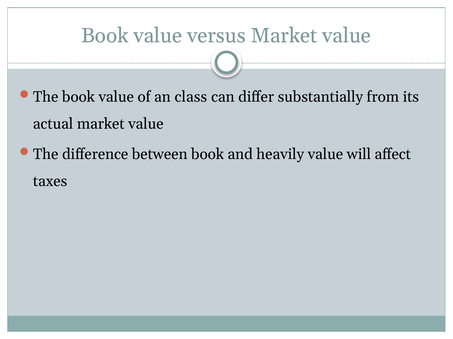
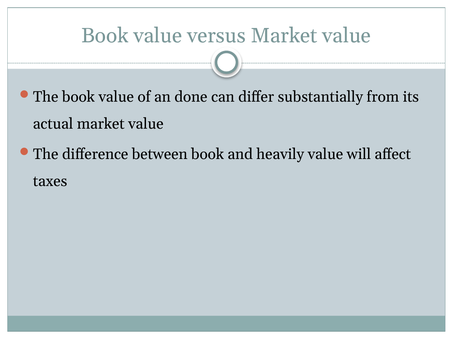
class: class -> done
